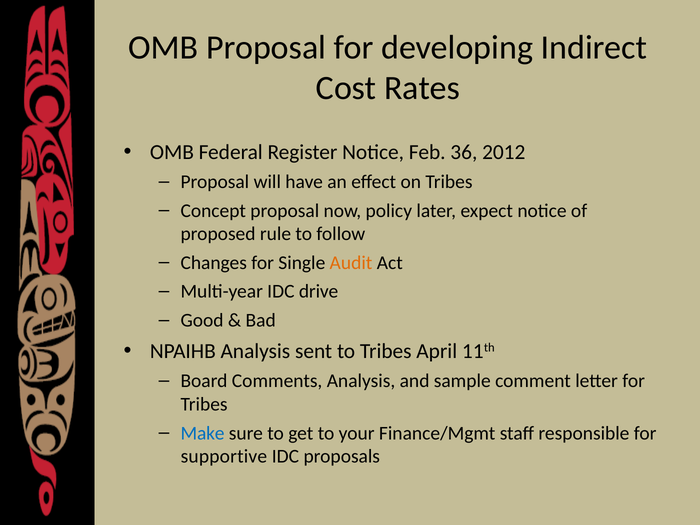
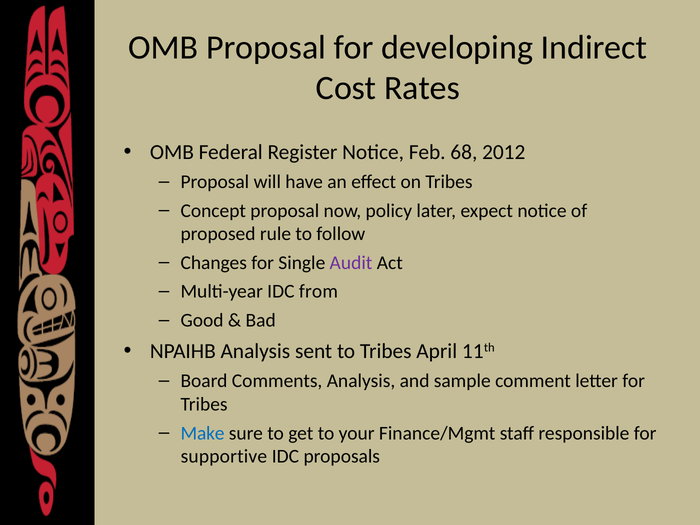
36: 36 -> 68
Audit colour: orange -> purple
drive: drive -> from
